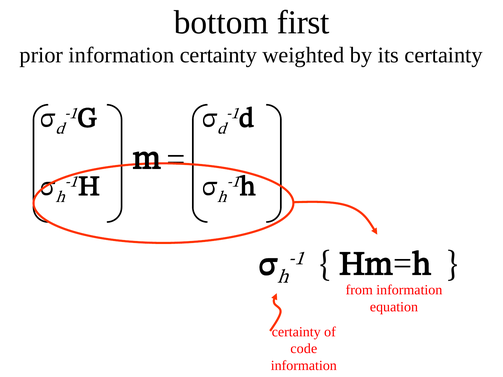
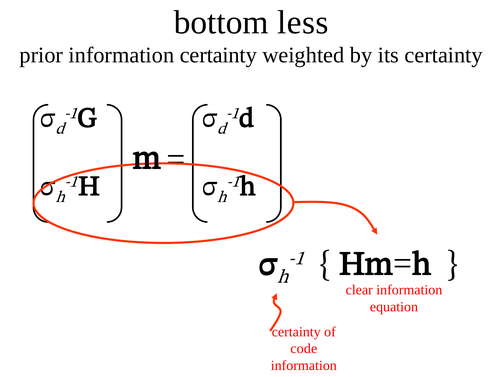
first: first -> less
from: from -> clear
